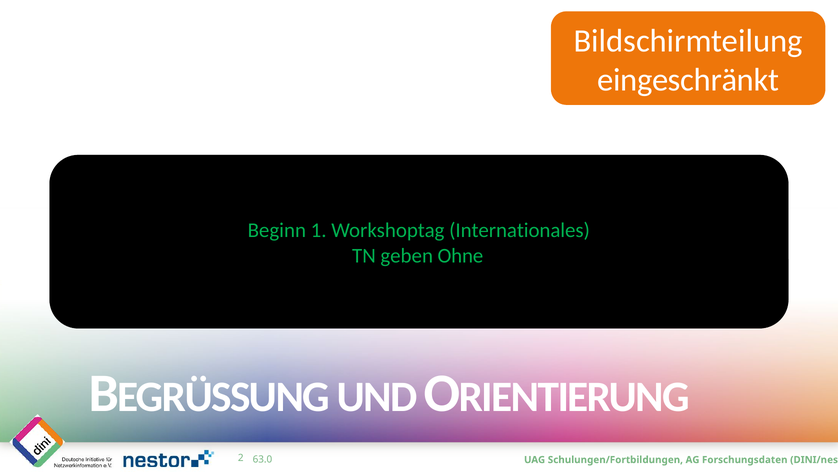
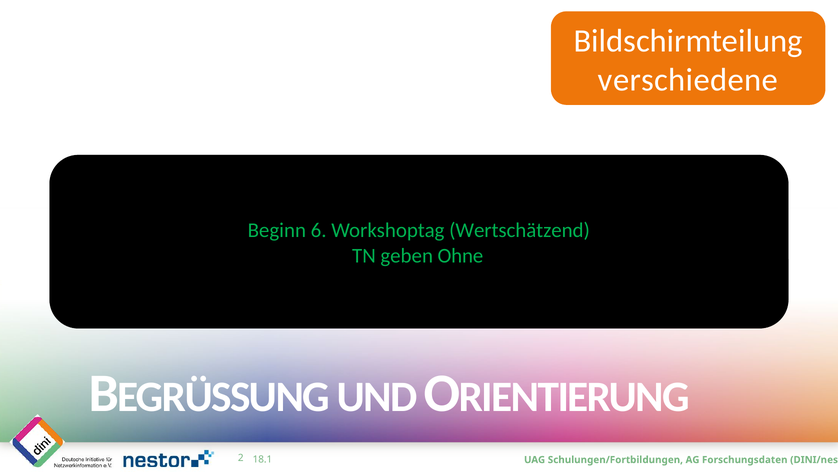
eingeschränkt: eingeschränkt -> verschiedene
1: 1 -> 6
Internationales: Internationales -> Wertschätzend
63.0: 63.0 -> 18.1
